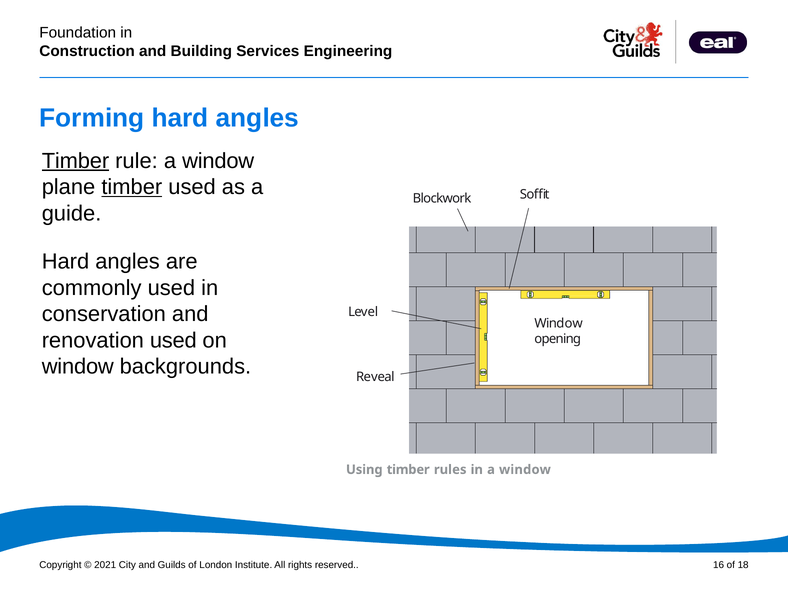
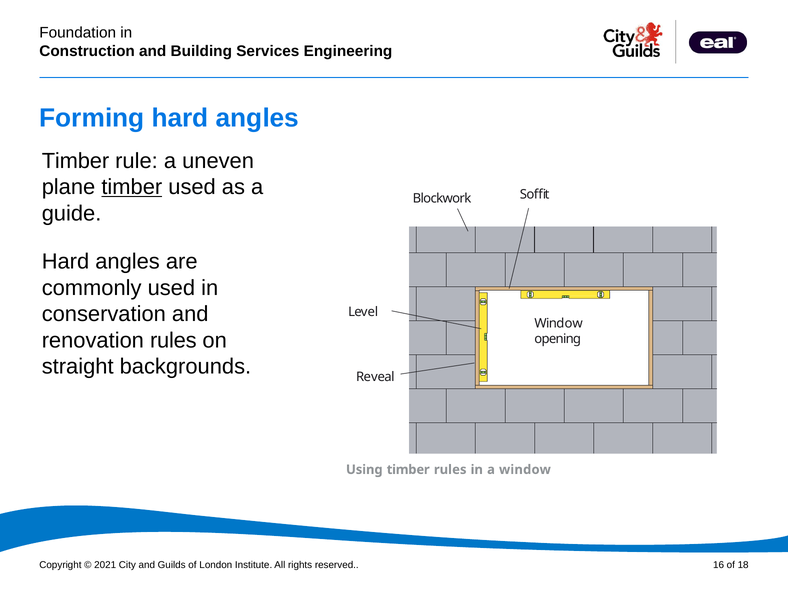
Timber at (75, 161) underline: present -> none
rule a window: window -> uneven
renovation used: used -> rules
window at (78, 367): window -> straight
